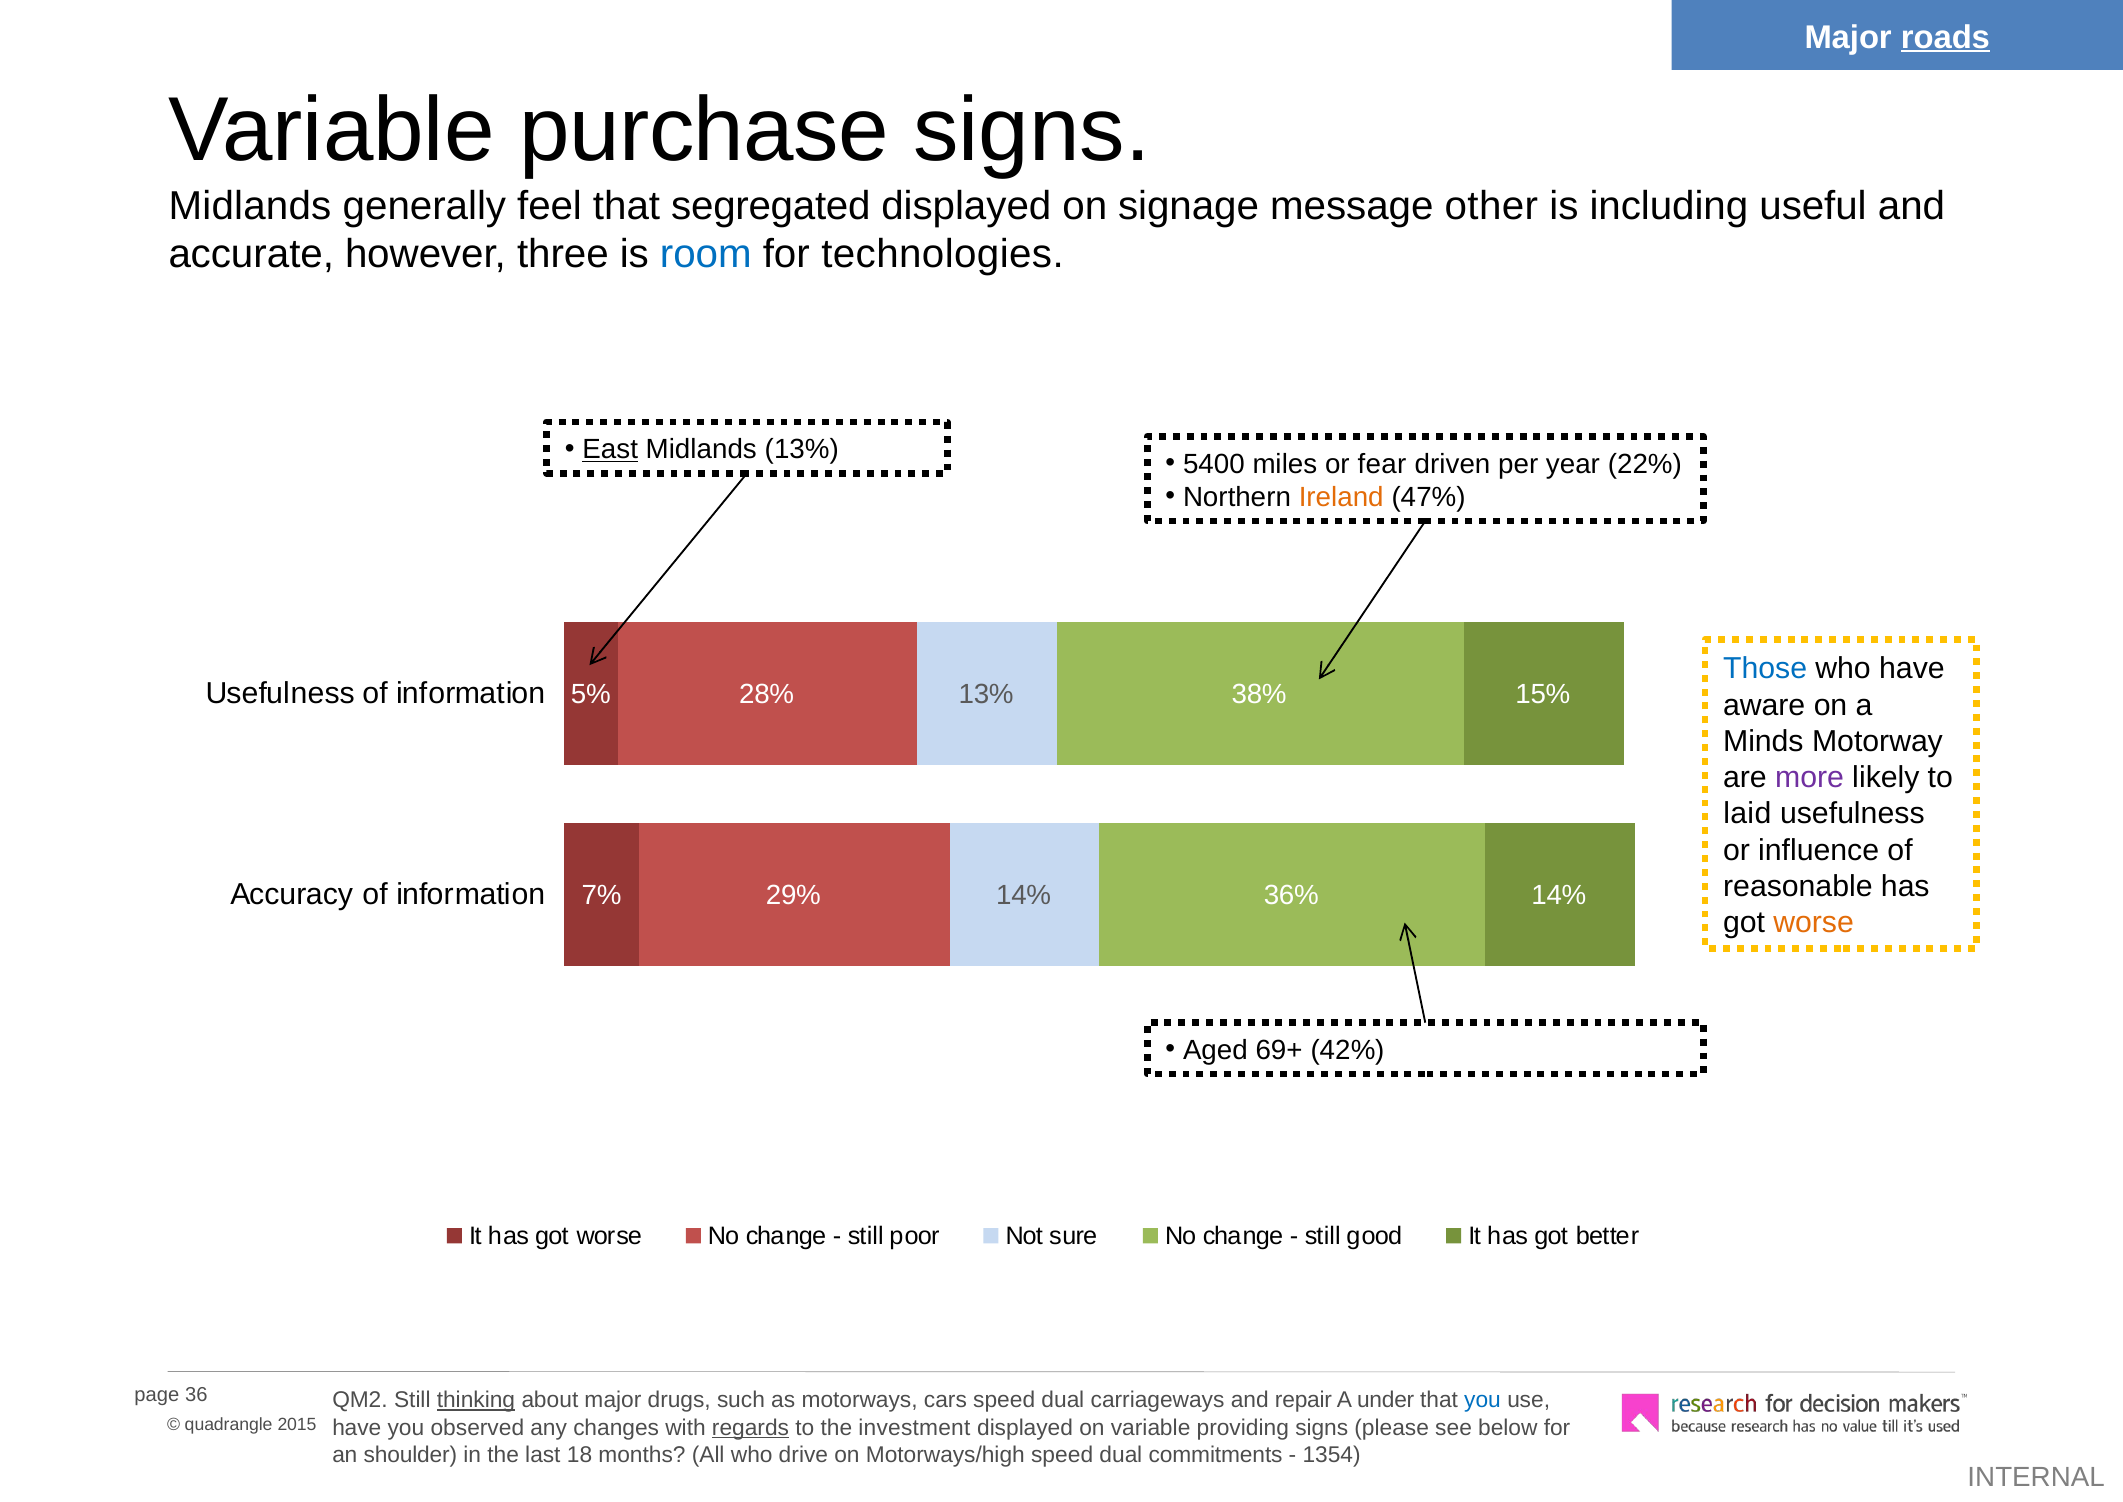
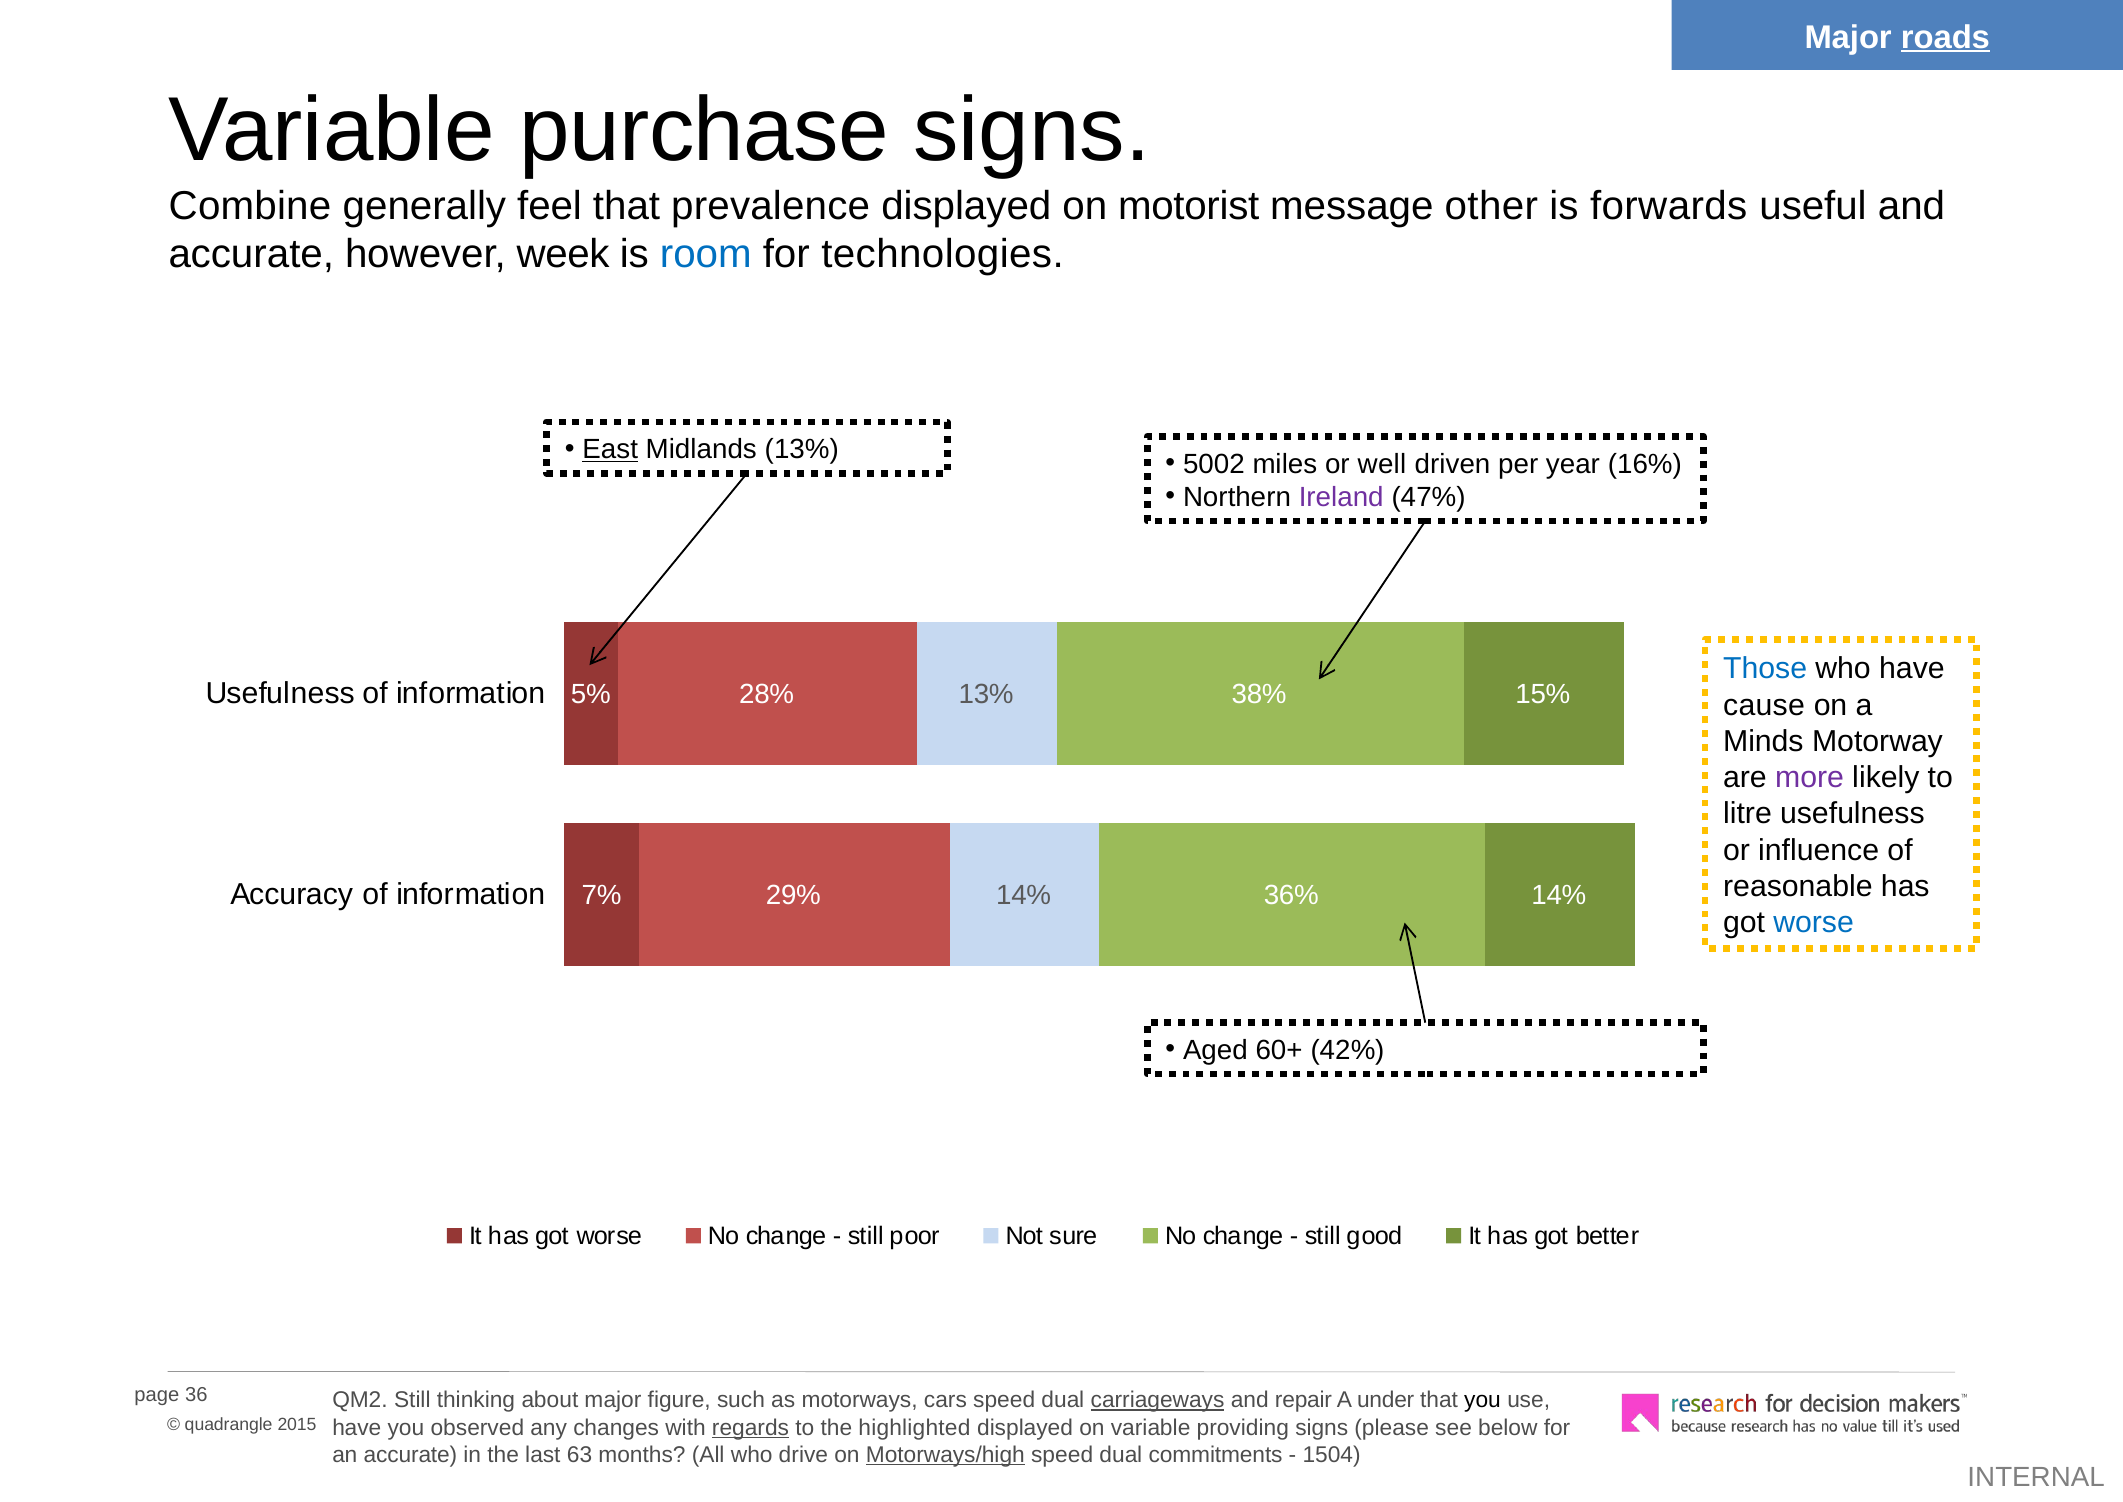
Midlands at (250, 206): Midlands -> Combine
segregated: segregated -> prevalence
signage: signage -> motorist
including: including -> forwards
three: three -> week
5400: 5400 -> 5002
fear: fear -> well
22%: 22% -> 16%
Ireland colour: orange -> purple
aware: aware -> cause
laid: laid -> litre
worse at (1814, 923) colour: orange -> blue
69+: 69+ -> 60+
thinking underline: present -> none
drugs: drugs -> figure
carriageways underline: none -> present
you at (1483, 1400) colour: blue -> black
investment: investment -> highlighted
an shoulder: shoulder -> accurate
18: 18 -> 63
Motorways/high underline: none -> present
1354: 1354 -> 1504
